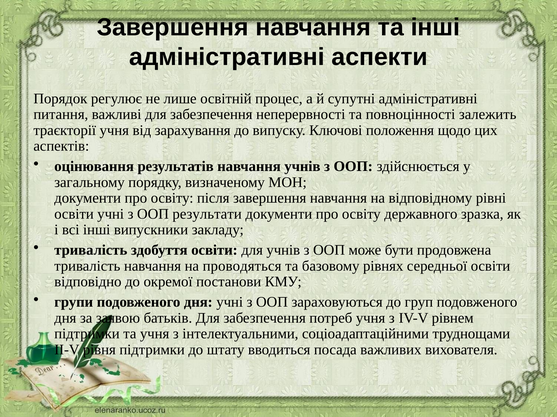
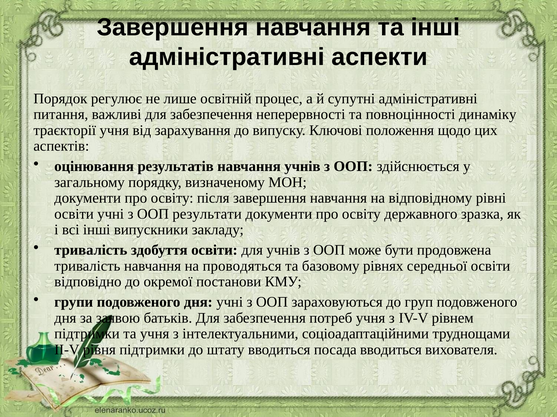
залежить: залежить -> динаміку
посада важливих: важливих -> вводиться
